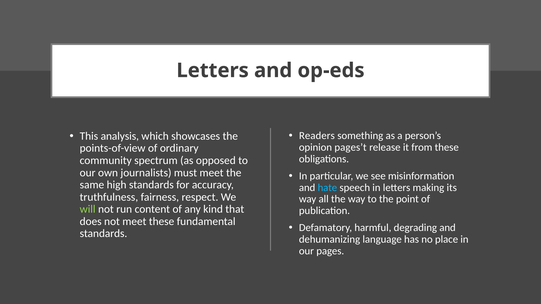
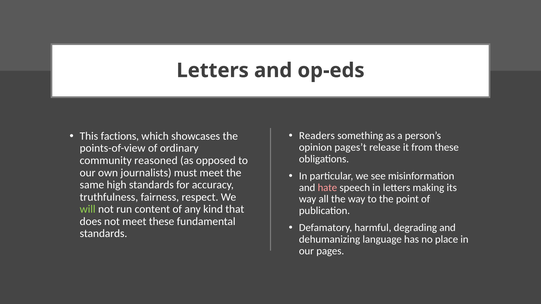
analysis: analysis -> factions
spectrum: spectrum -> reasoned
hate colour: light blue -> pink
